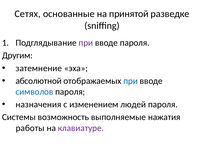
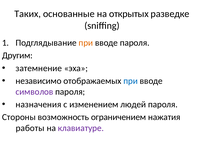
Сетях: Сетях -> Таких
принятой: принятой -> открытых
при at (86, 43) colour: purple -> orange
абсолютной: абсолютной -> независимо
символов colour: blue -> purple
Системы: Системы -> Стороны
выполняемые: выполняемые -> ограничением
